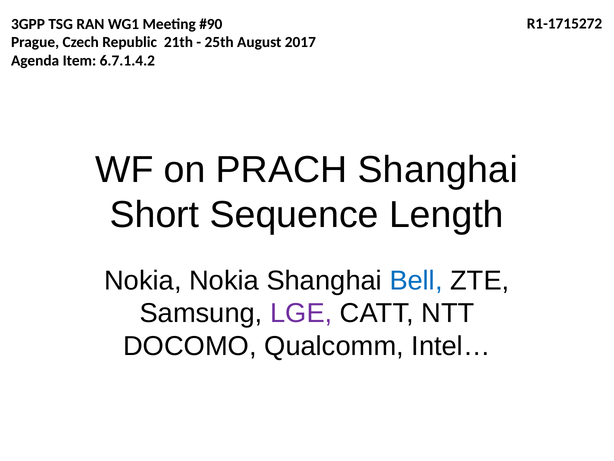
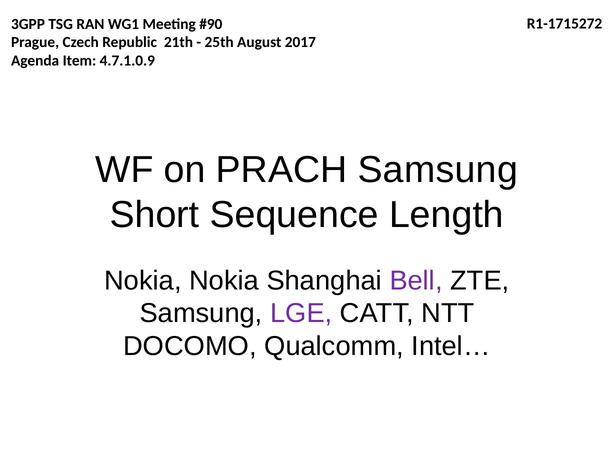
6.7.1.4.2: 6.7.1.4.2 -> 4.7.1.0.9
PRACH Shanghai: Shanghai -> Samsung
Bell colour: blue -> purple
